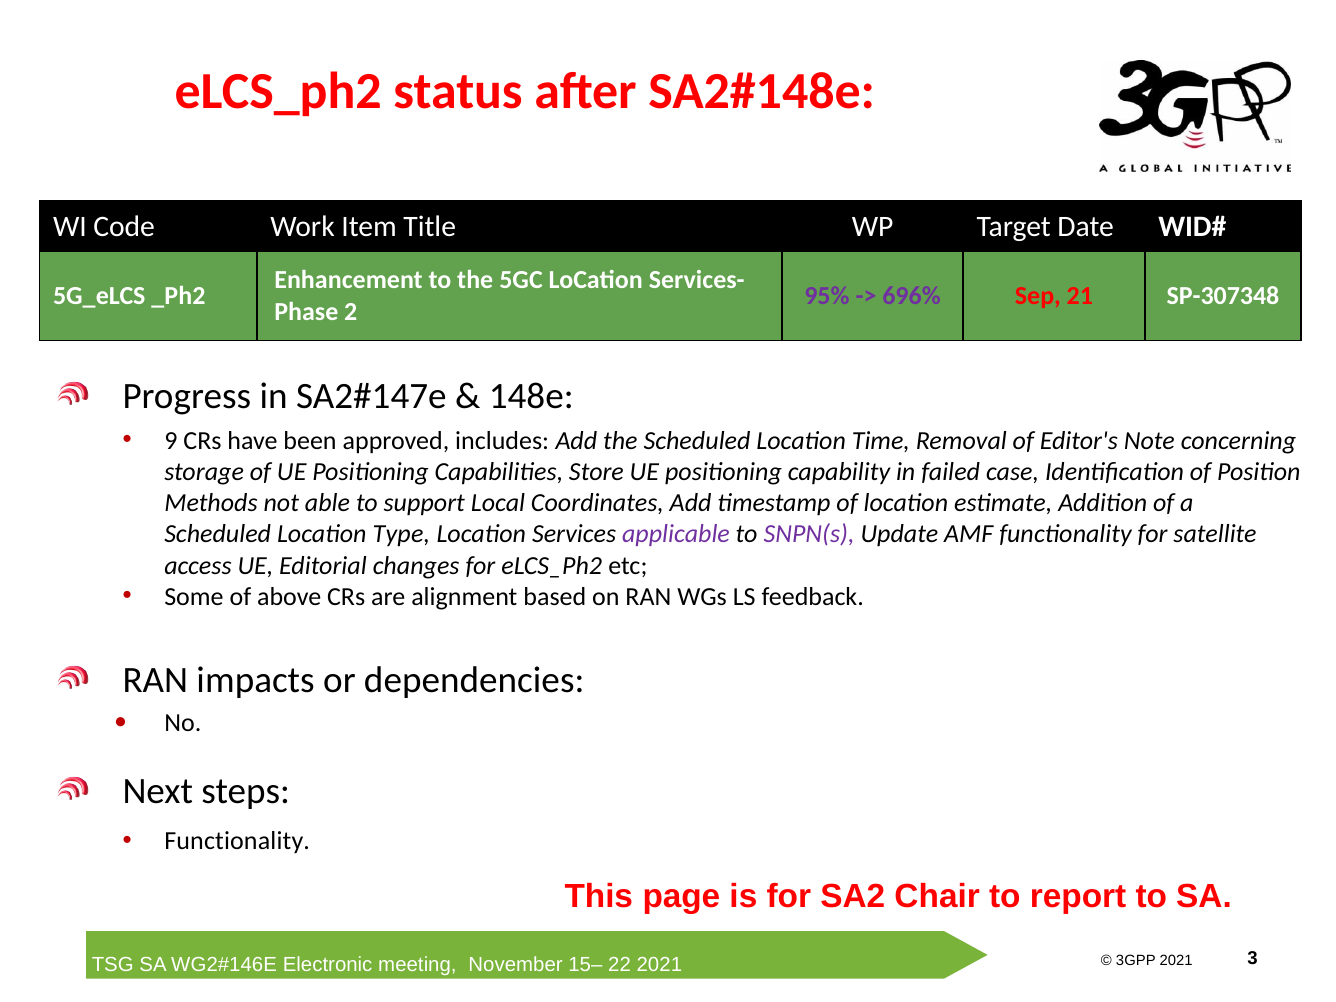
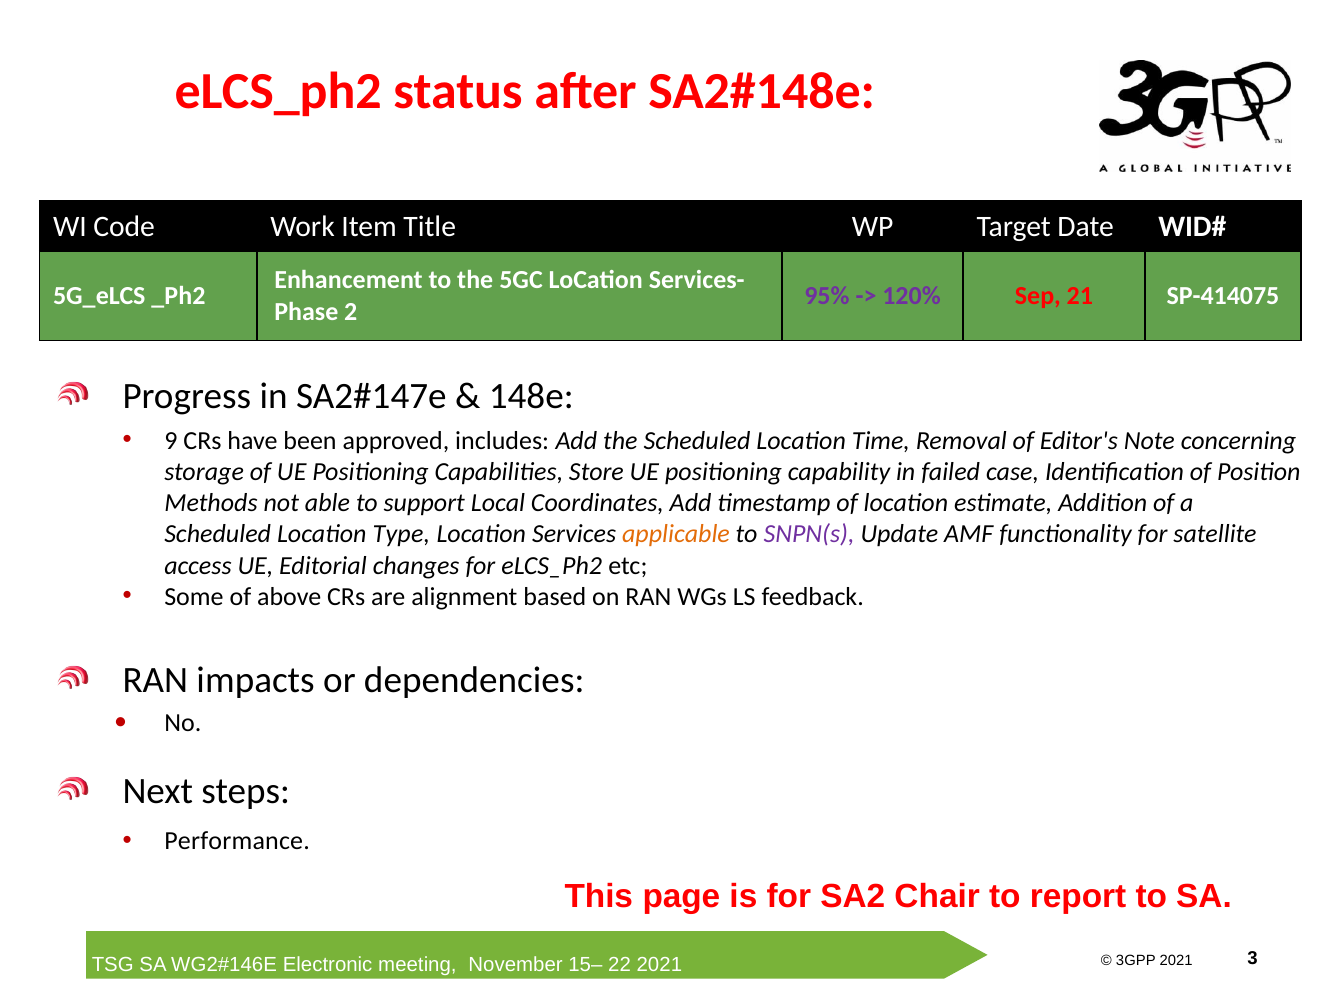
696%: 696% -> 120%
SP-307348: SP-307348 -> SP-414075
applicable colour: purple -> orange
Functionality at (237, 841): Functionality -> Performance
